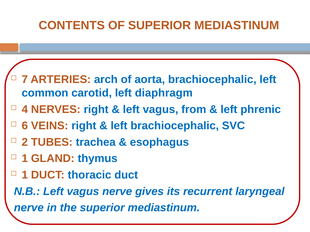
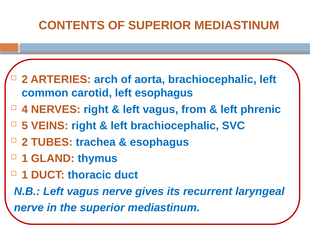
7 at (25, 80): 7 -> 2
left diaphragm: diaphragm -> esophagus
6: 6 -> 5
